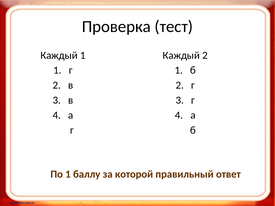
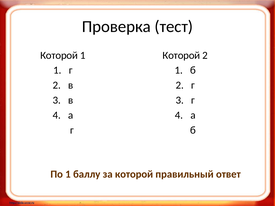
Каждый at (59, 55): Каждый -> Которой
Каждый at (181, 55): Каждый -> Которой
